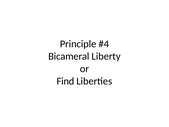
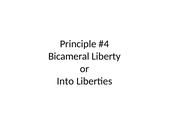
Find: Find -> Into
